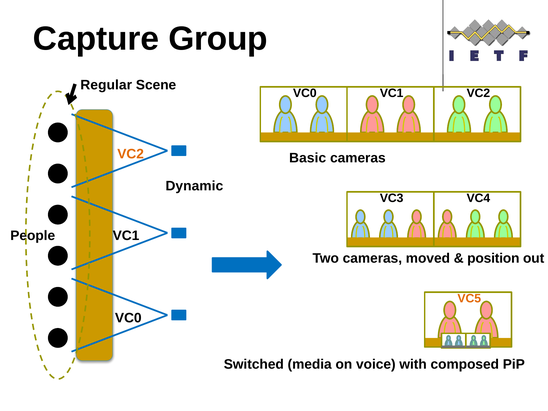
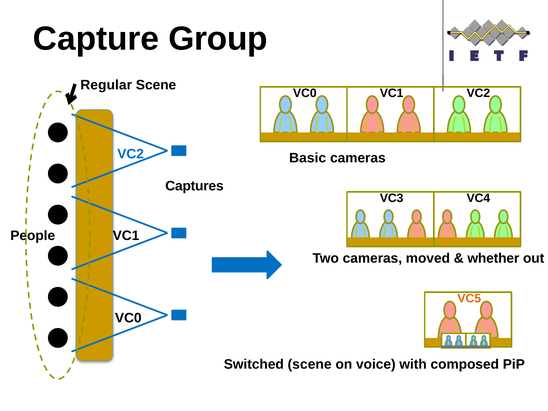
VC2 at (131, 154) colour: orange -> blue
Dynamic: Dynamic -> Captures
position: position -> whether
Switched media: media -> scene
